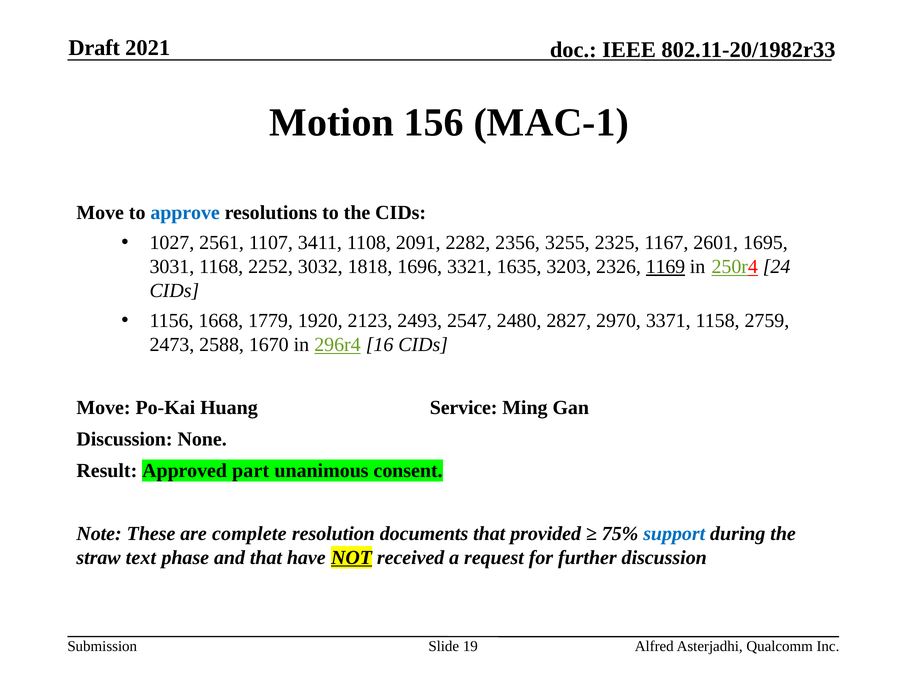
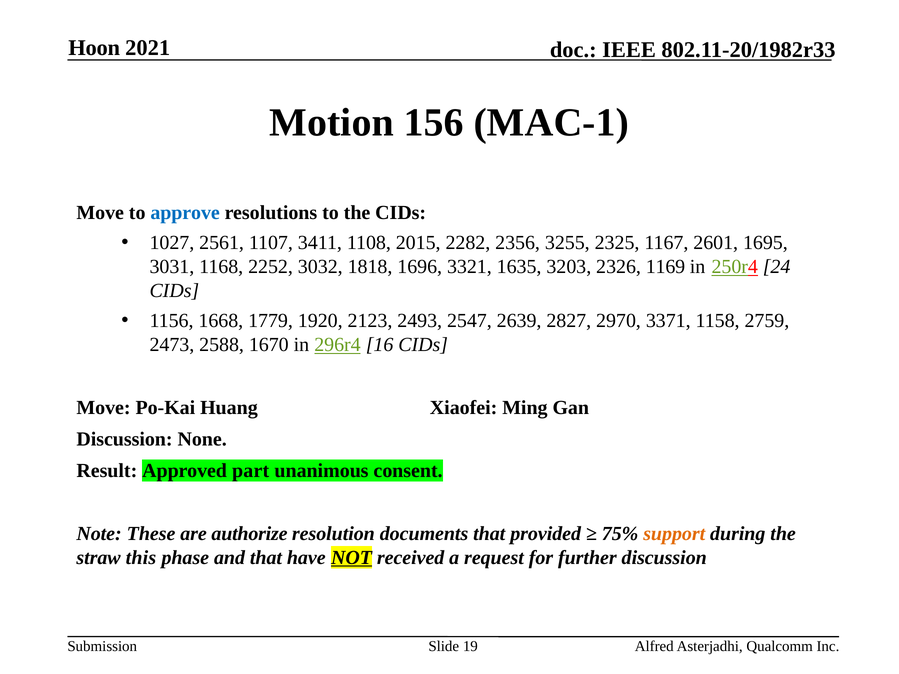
Draft: Draft -> Hoon
2091: 2091 -> 2015
1169 underline: present -> none
2480: 2480 -> 2639
Service: Service -> Xiaofei
complete: complete -> authorize
support colour: blue -> orange
text: text -> this
